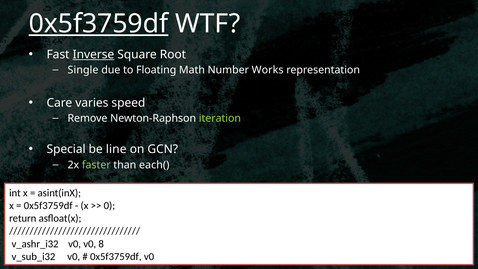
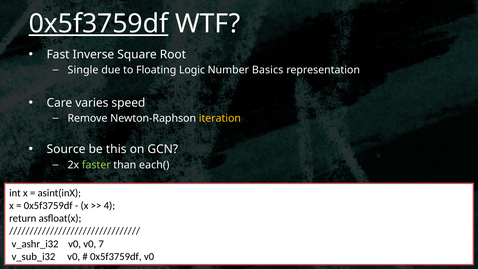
Inverse underline: present -> none
Math: Math -> Logic
Works: Works -> Basics
iteration colour: light green -> yellow
Special: Special -> Source
line: line -> this
0: 0 -> 4
8: 8 -> 7
